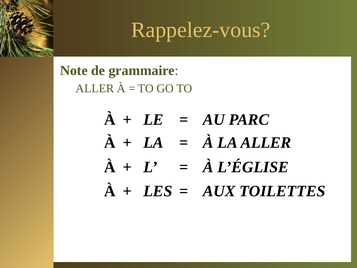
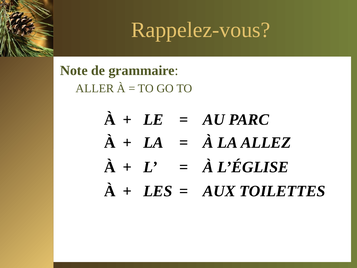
LA ALLER: ALLER -> ALLEZ
